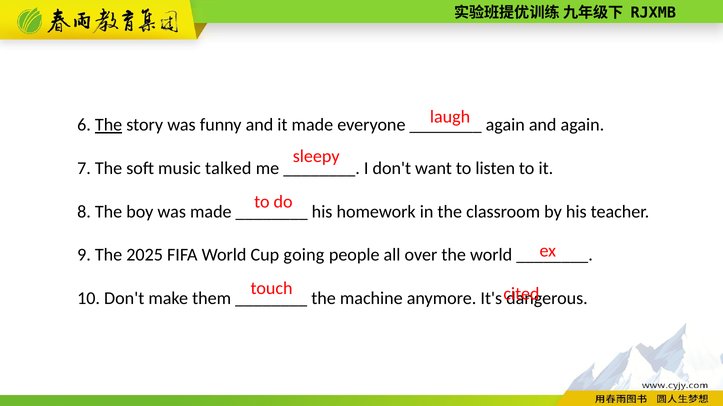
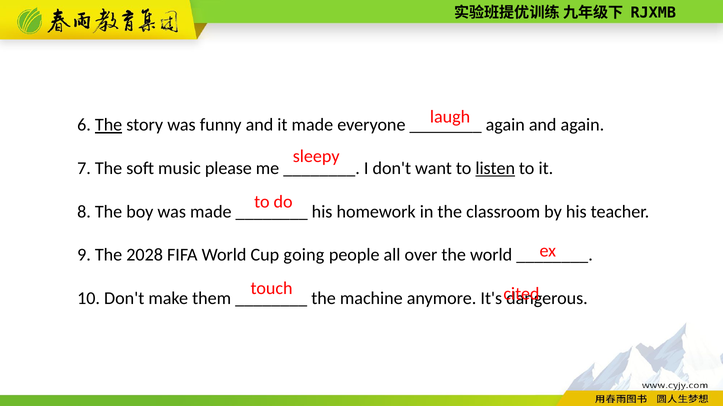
talked: talked -> please
listen underline: none -> present
2025: 2025 -> 2028
